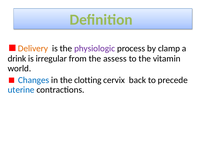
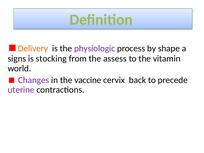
clamp: clamp -> shape
drink: drink -> signs
irregular: irregular -> stocking
Changes colour: blue -> purple
clotting: clotting -> vaccine
uterine colour: blue -> purple
